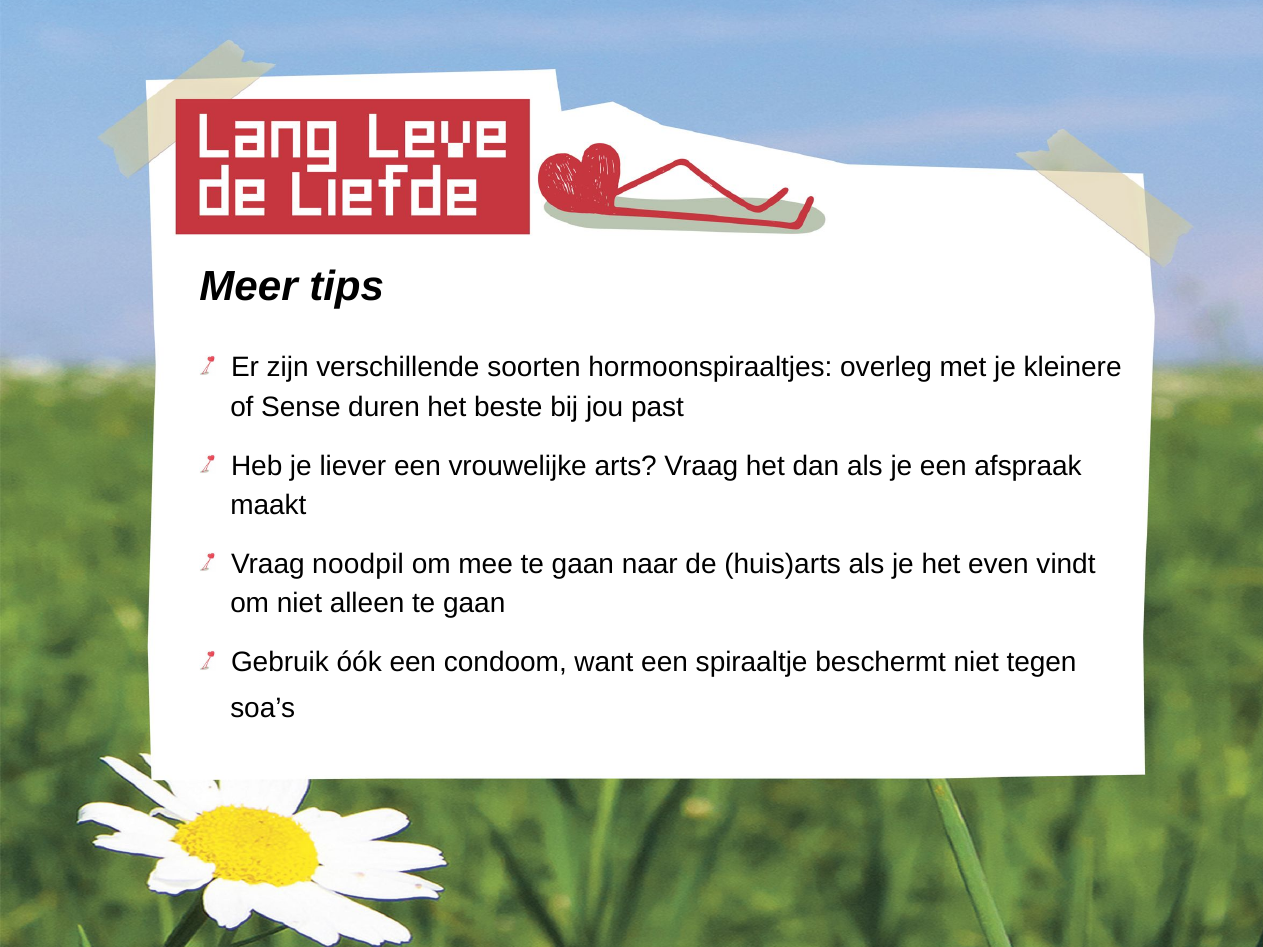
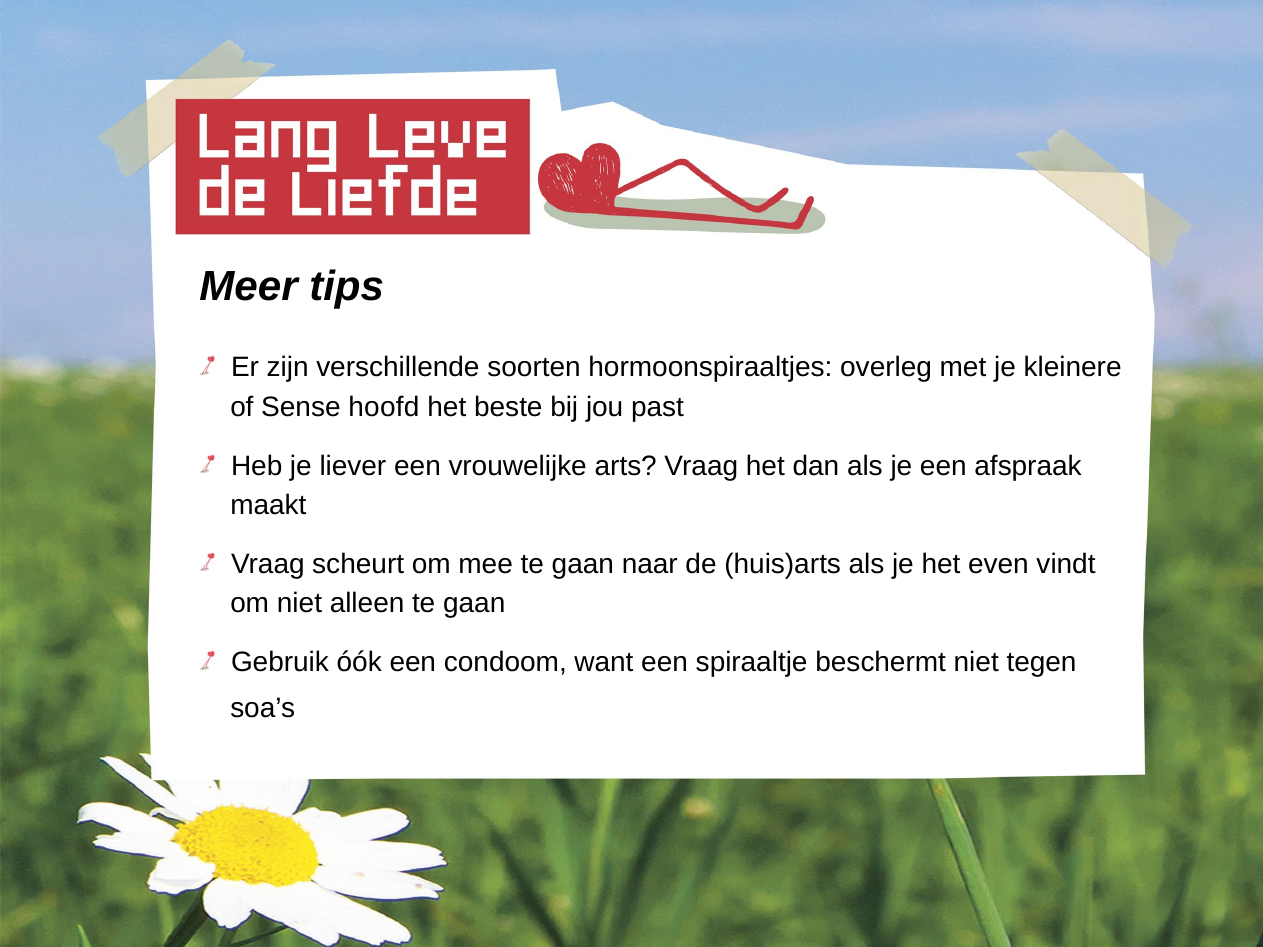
duren: duren -> hoofd
noodpil: noodpil -> scheurt
